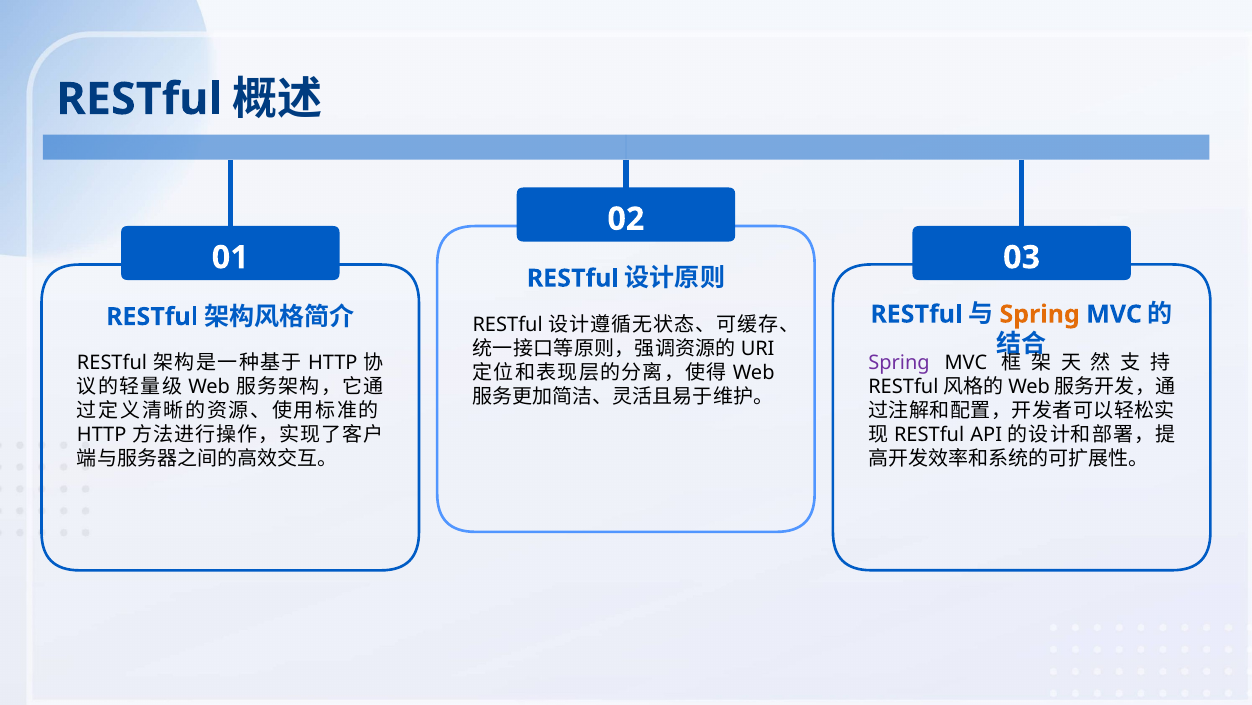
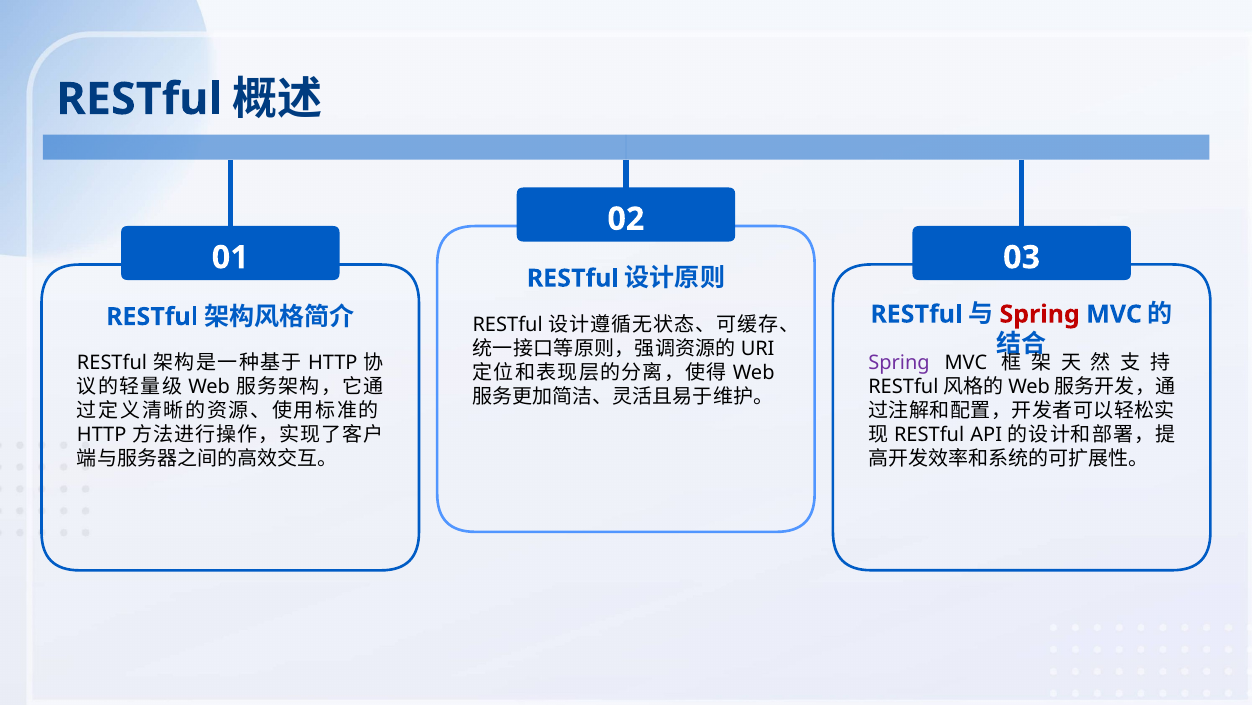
Spring at (1040, 314) colour: orange -> red
